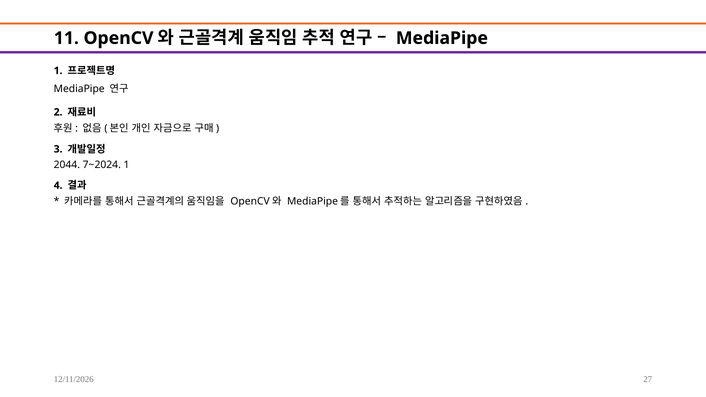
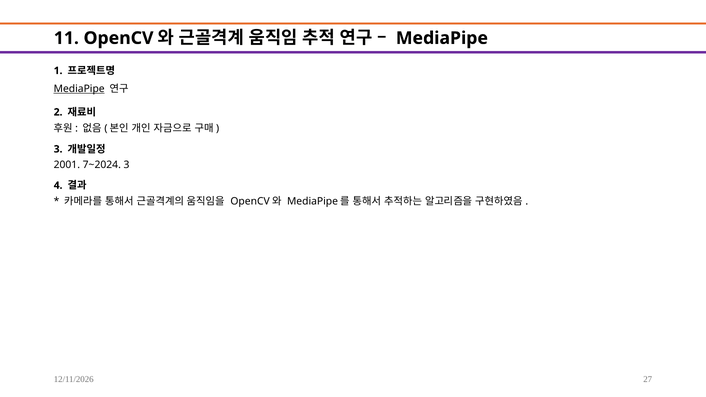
MediaPipe at (79, 89) underline: none -> present
2044: 2044 -> 2001
7~2024 1: 1 -> 3
